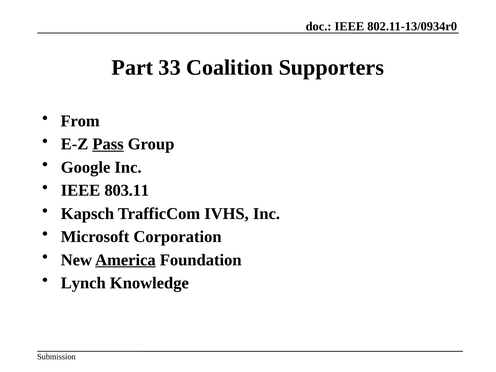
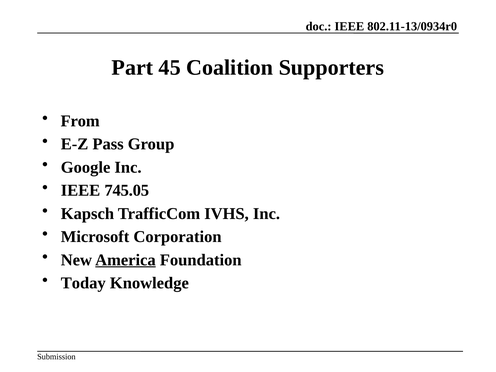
33: 33 -> 45
Pass underline: present -> none
803.11: 803.11 -> 745.05
Lynch: Lynch -> Today
